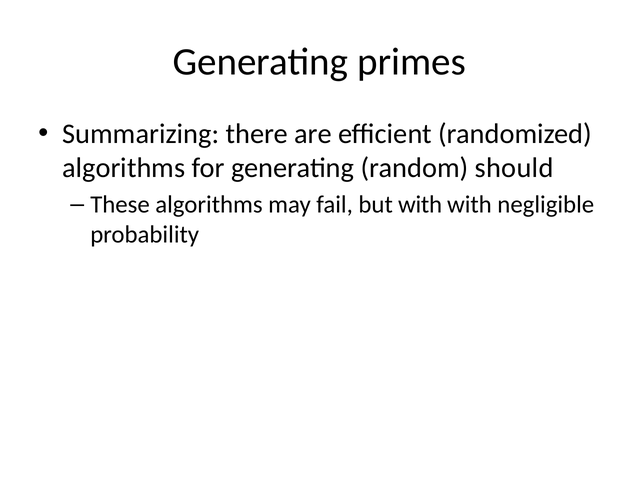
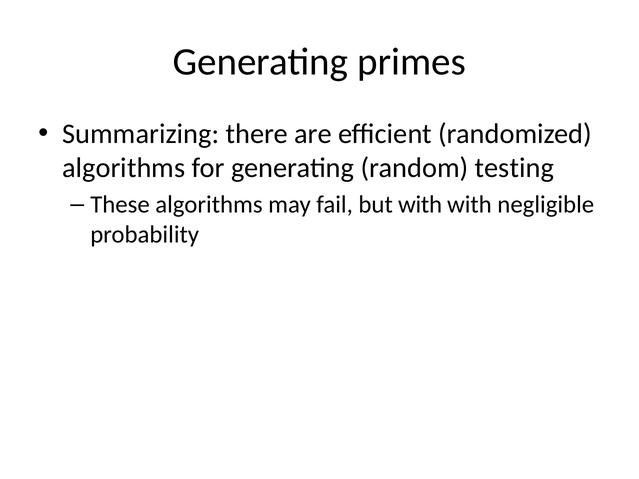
should: should -> testing
